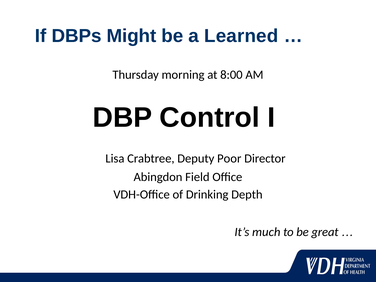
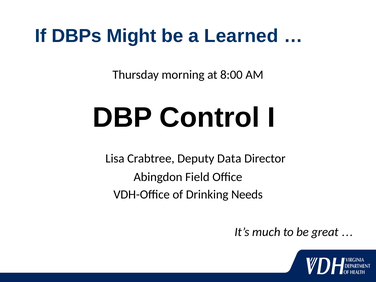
Poor: Poor -> Data
Depth: Depth -> Needs
